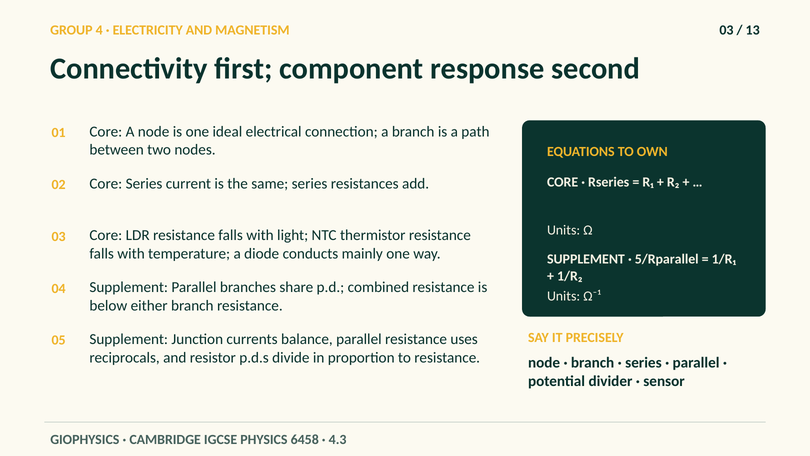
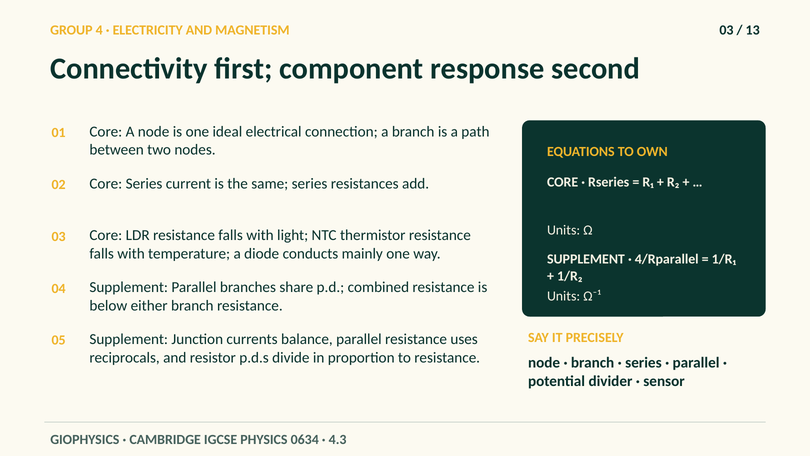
5/Rparallel: 5/Rparallel -> 4/Rparallel
6458: 6458 -> 0634
